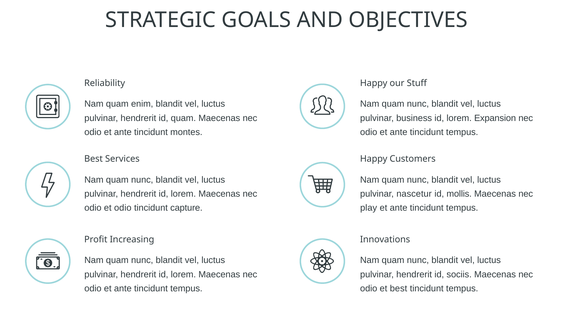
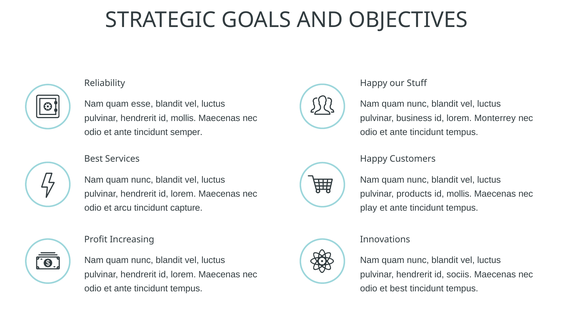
enim: enim -> esse
hendrerit id quam: quam -> mollis
Expansion: Expansion -> Monterrey
montes: montes -> semper
nascetur: nascetur -> products
et odio: odio -> arcu
